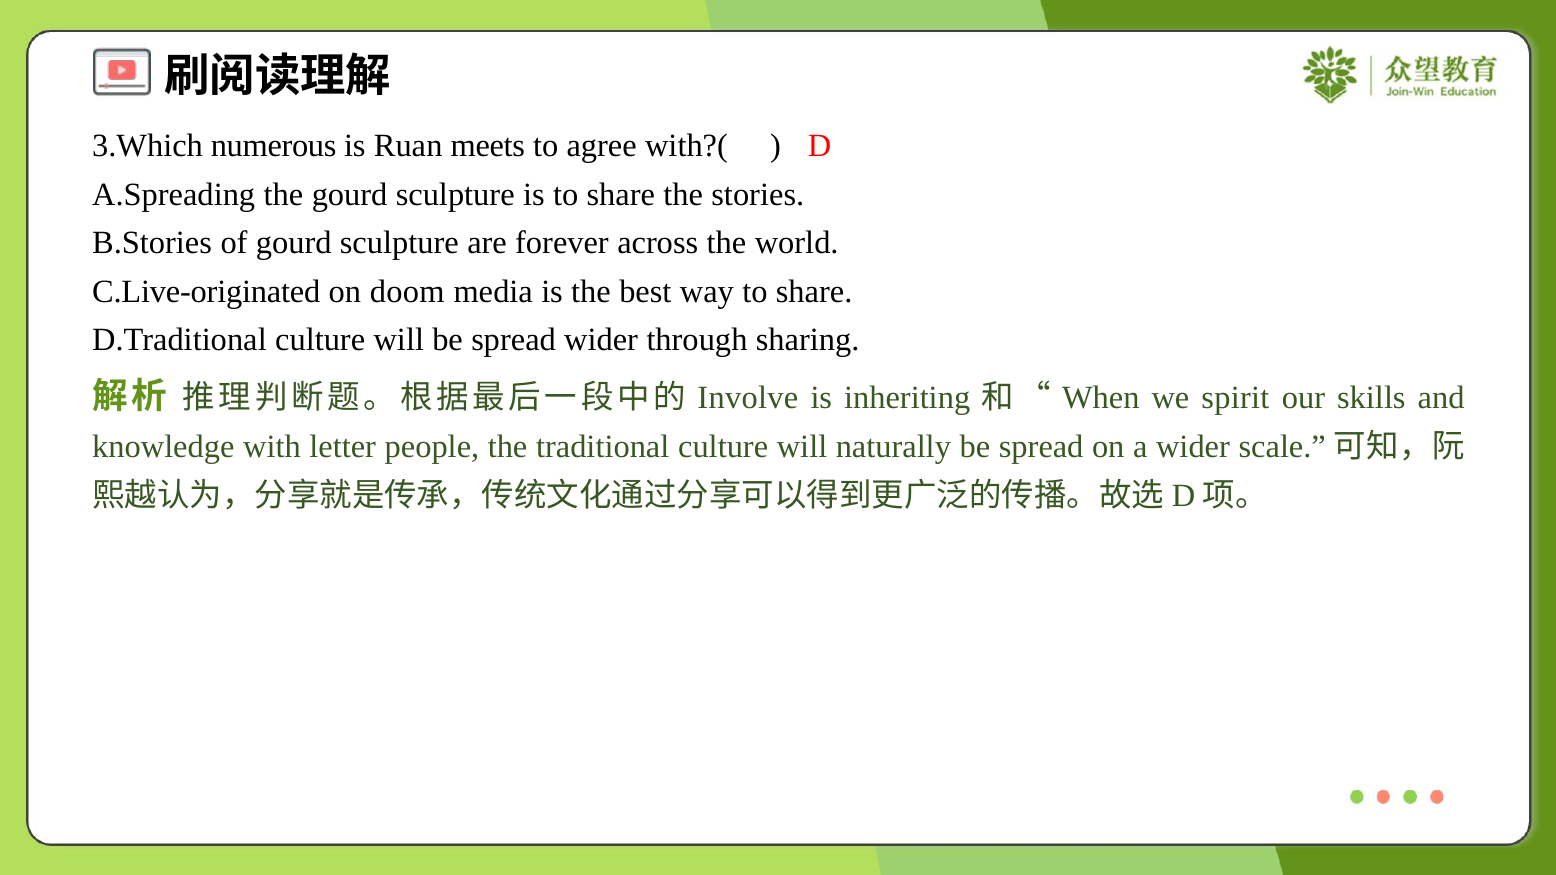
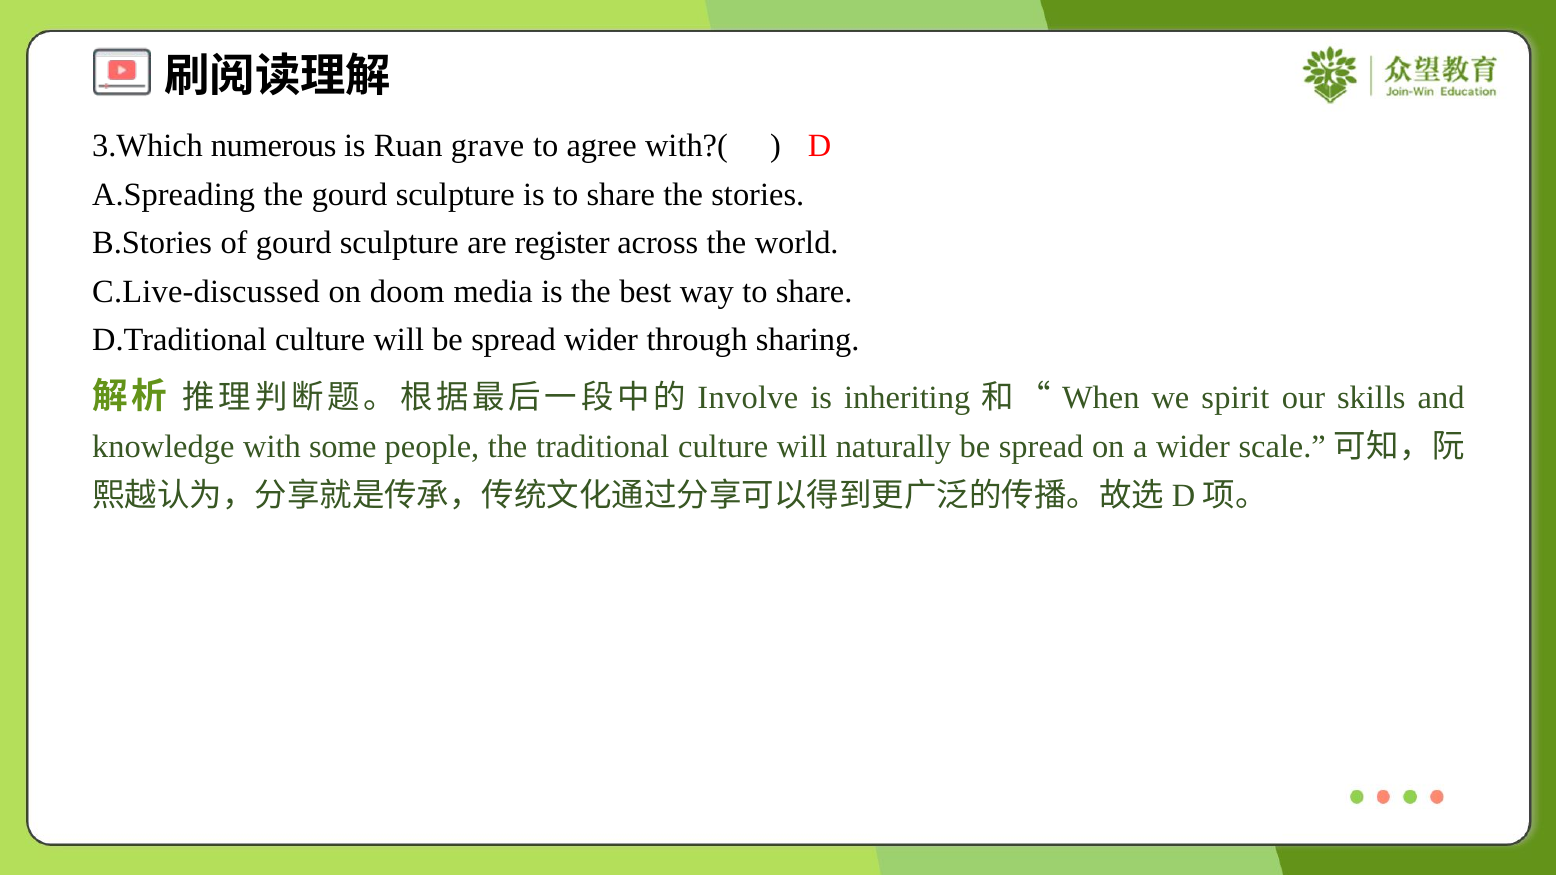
meets: meets -> grave
forever: forever -> register
C.Live-originated: C.Live-originated -> C.Live-discussed
letter: letter -> some
